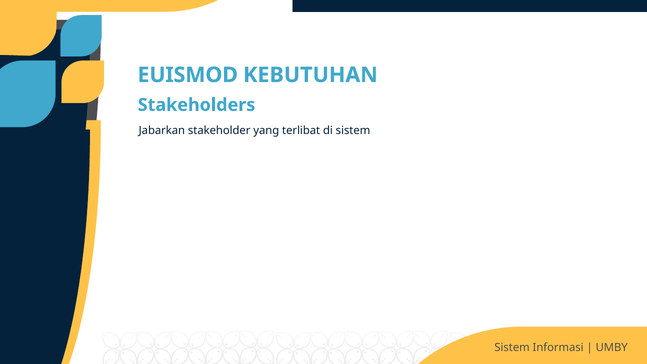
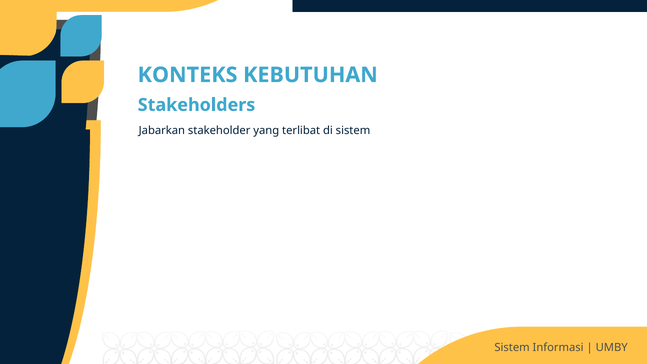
EUISMOD: EUISMOD -> KONTEKS
